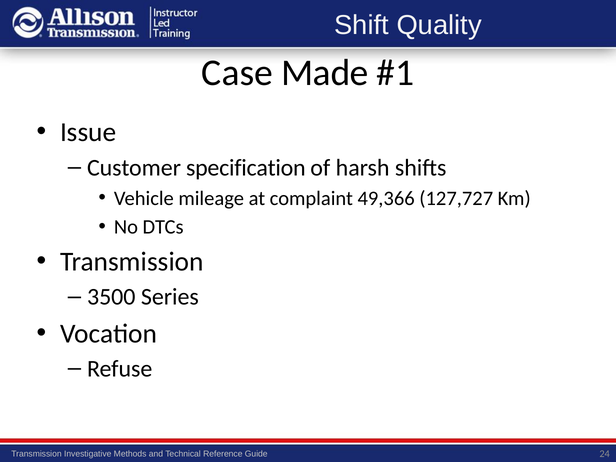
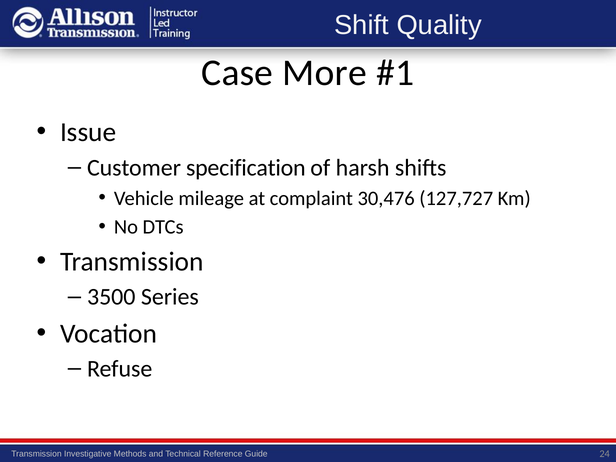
Made: Made -> More
49,366: 49,366 -> 30,476
